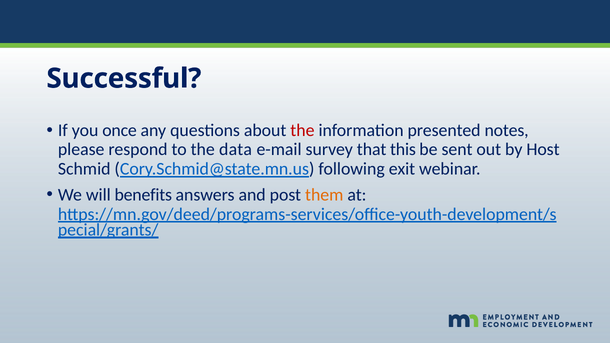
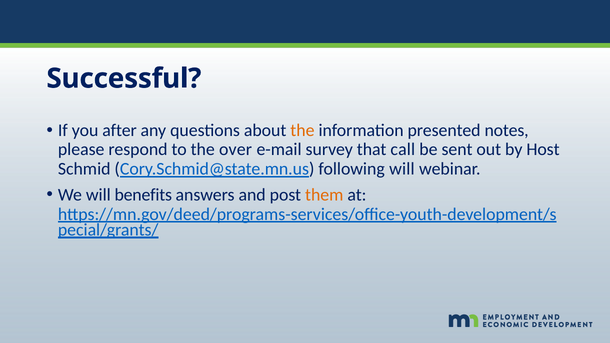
once: once -> after
the at (302, 130) colour: red -> orange
data: data -> over
this: this -> call
following exit: exit -> will
